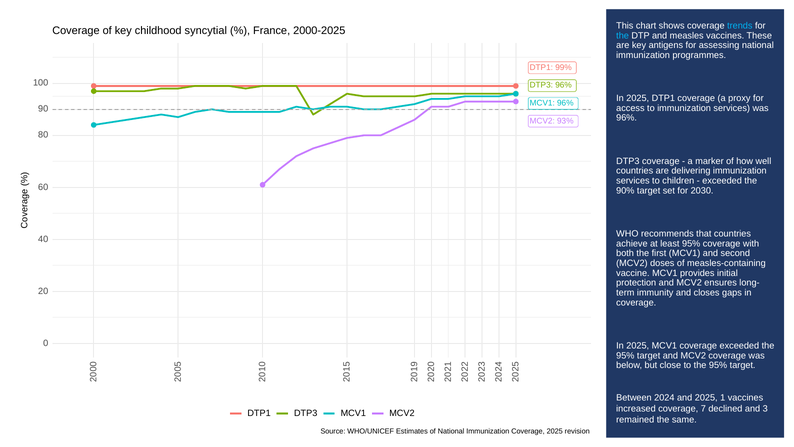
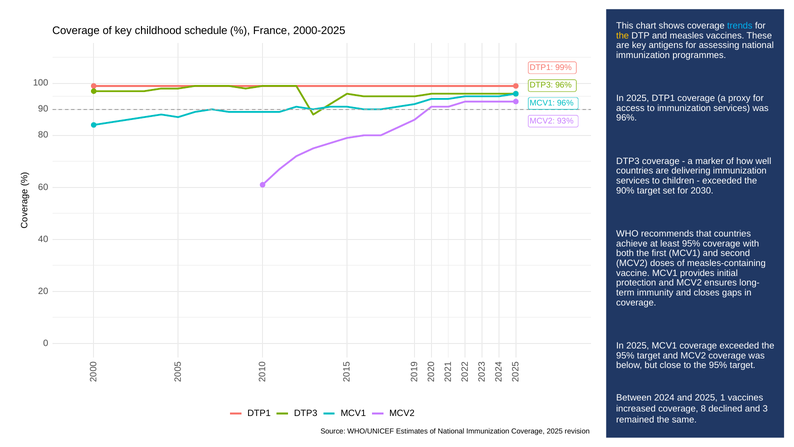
syncytial: syncytial -> schedule
the at (623, 35) colour: light blue -> yellow
7: 7 -> 8
